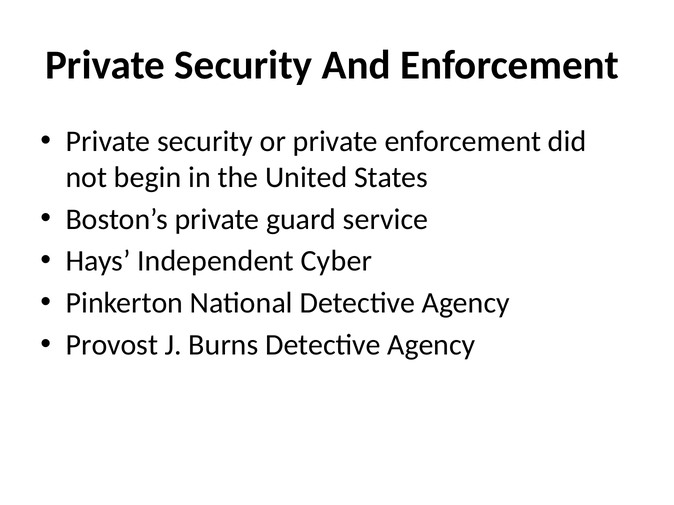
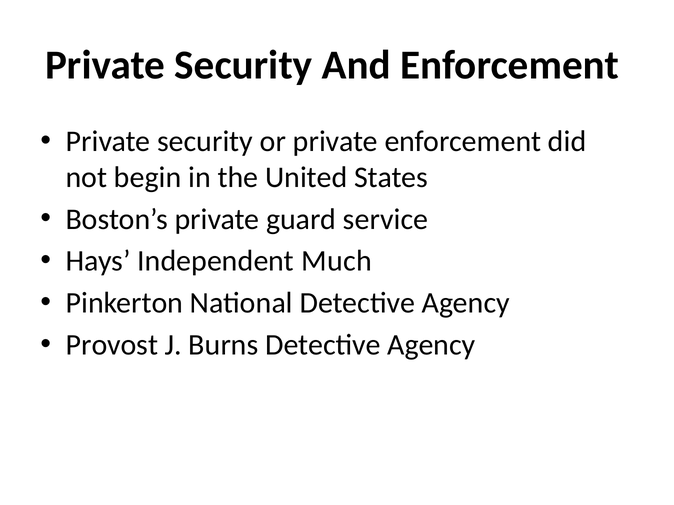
Cyber: Cyber -> Much
